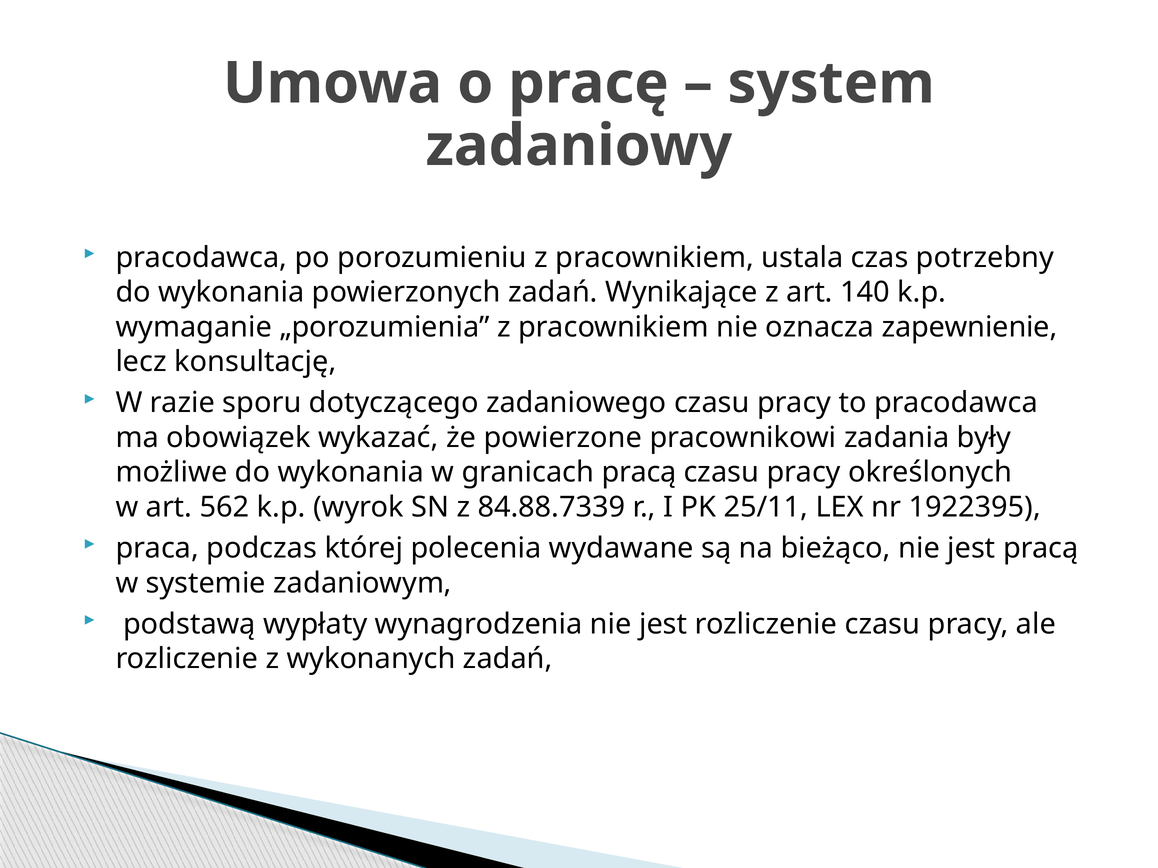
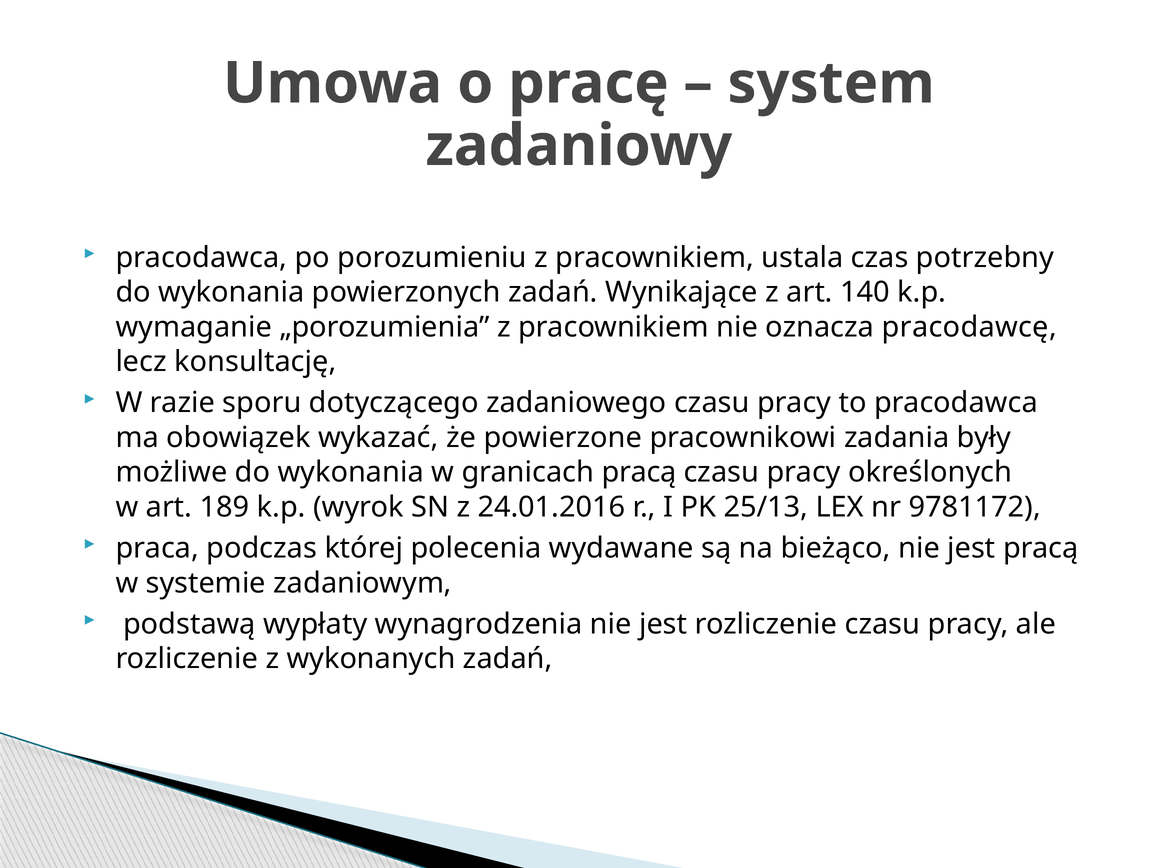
zapewnienie: zapewnienie -> pracodawcę
562: 562 -> 189
84.88.7339: 84.88.7339 -> 24.01.2016
25/11: 25/11 -> 25/13
1922395: 1922395 -> 9781172
